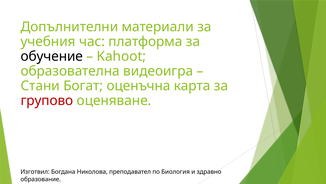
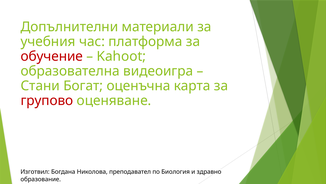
обучение colour: black -> red
